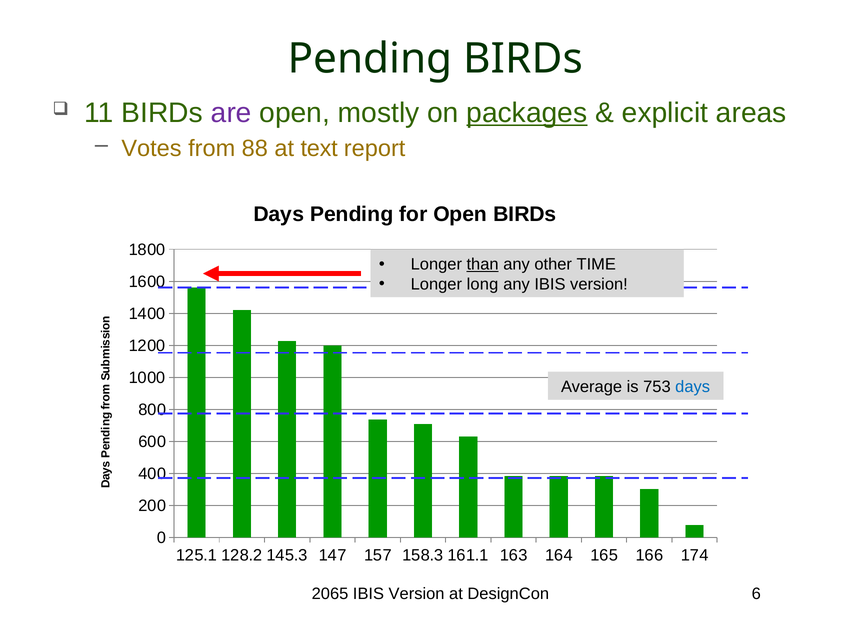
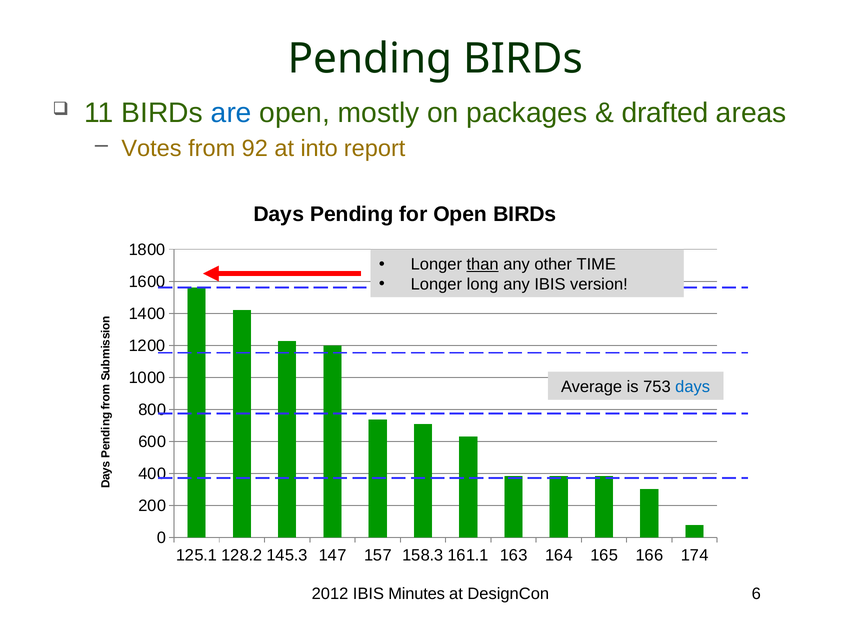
are colour: purple -> blue
packages underline: present -> none
explicit: explicit -> drafted
88: 88 -> 92
text: text -> into
2065: 2065 -> 2012
Version at (417, 594): Version -> Minutes
